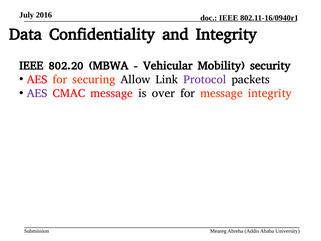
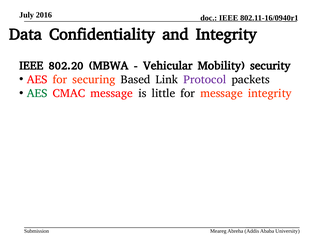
Allow: Allow -> Based
AES at (37, 93) colour: purple -> green
over: over -> little
